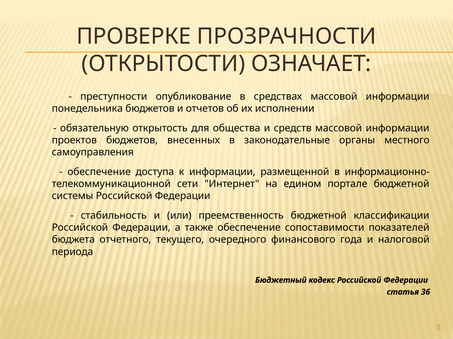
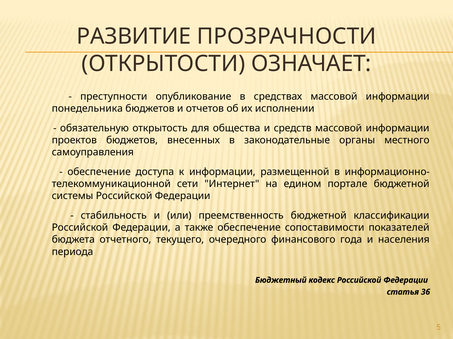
ПРОВЕРКЕ: ПРОВЕРКЕ -> РАЗВИТИЕ
налоговой: налоговой -> населения
